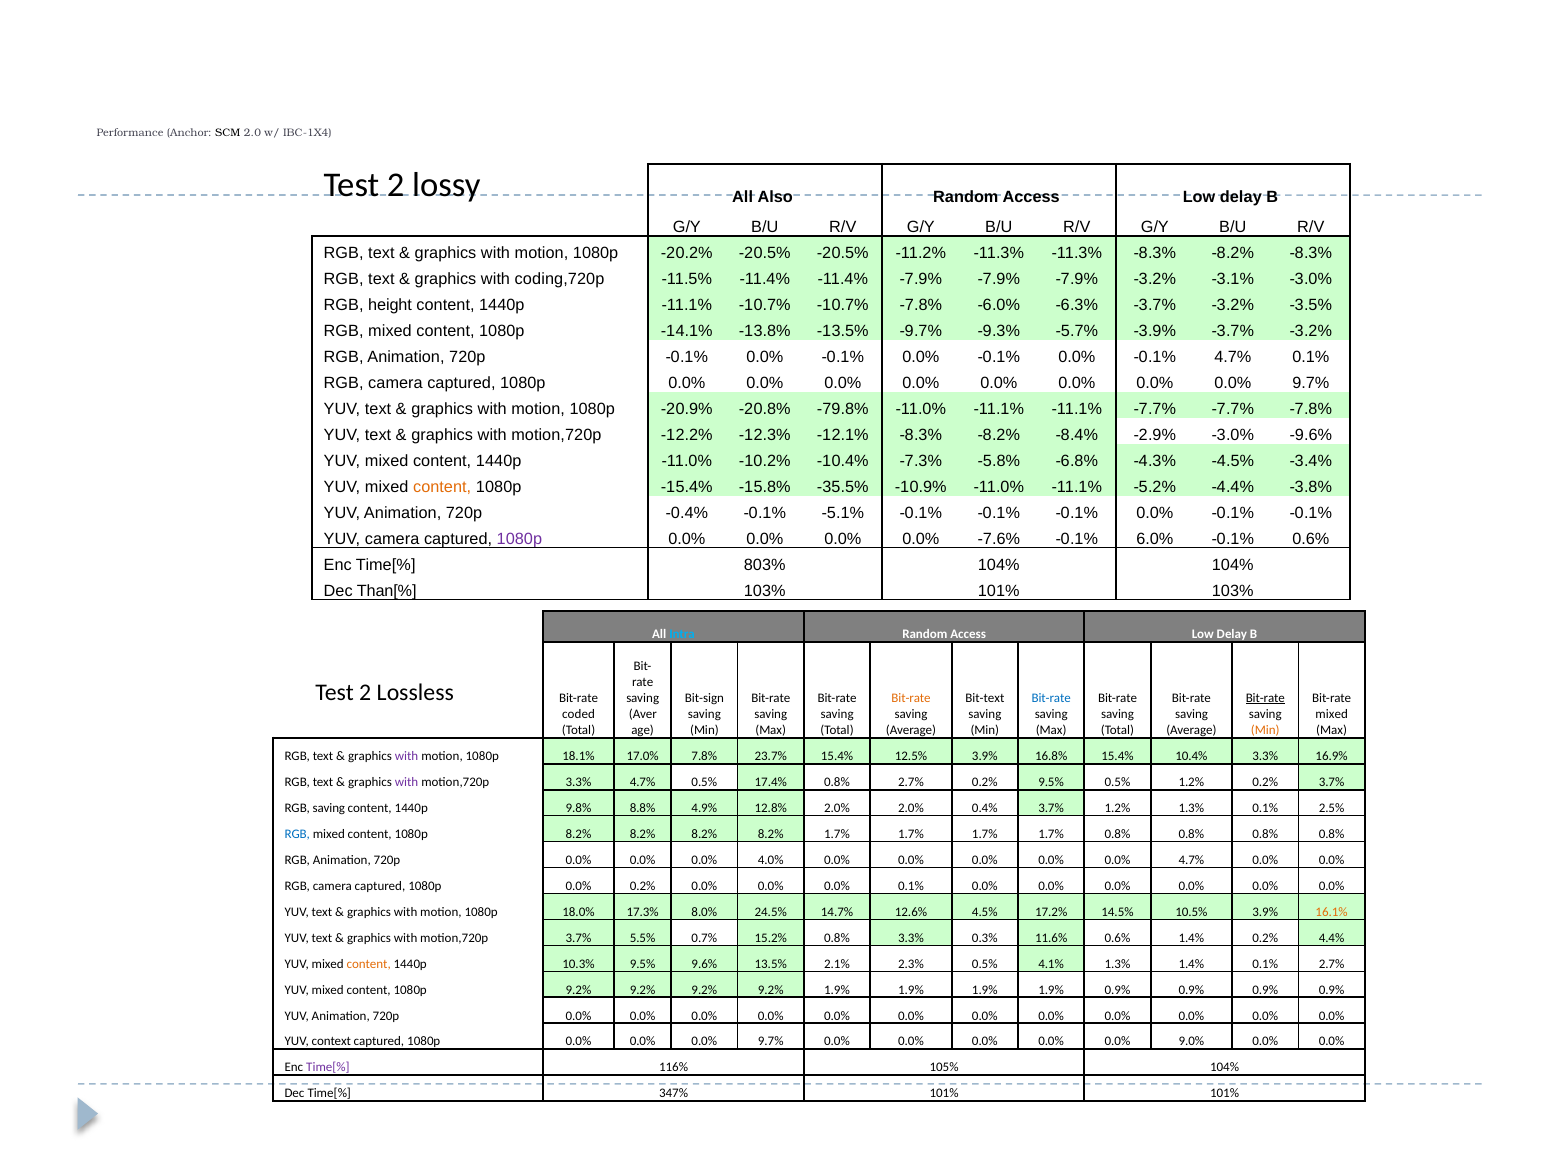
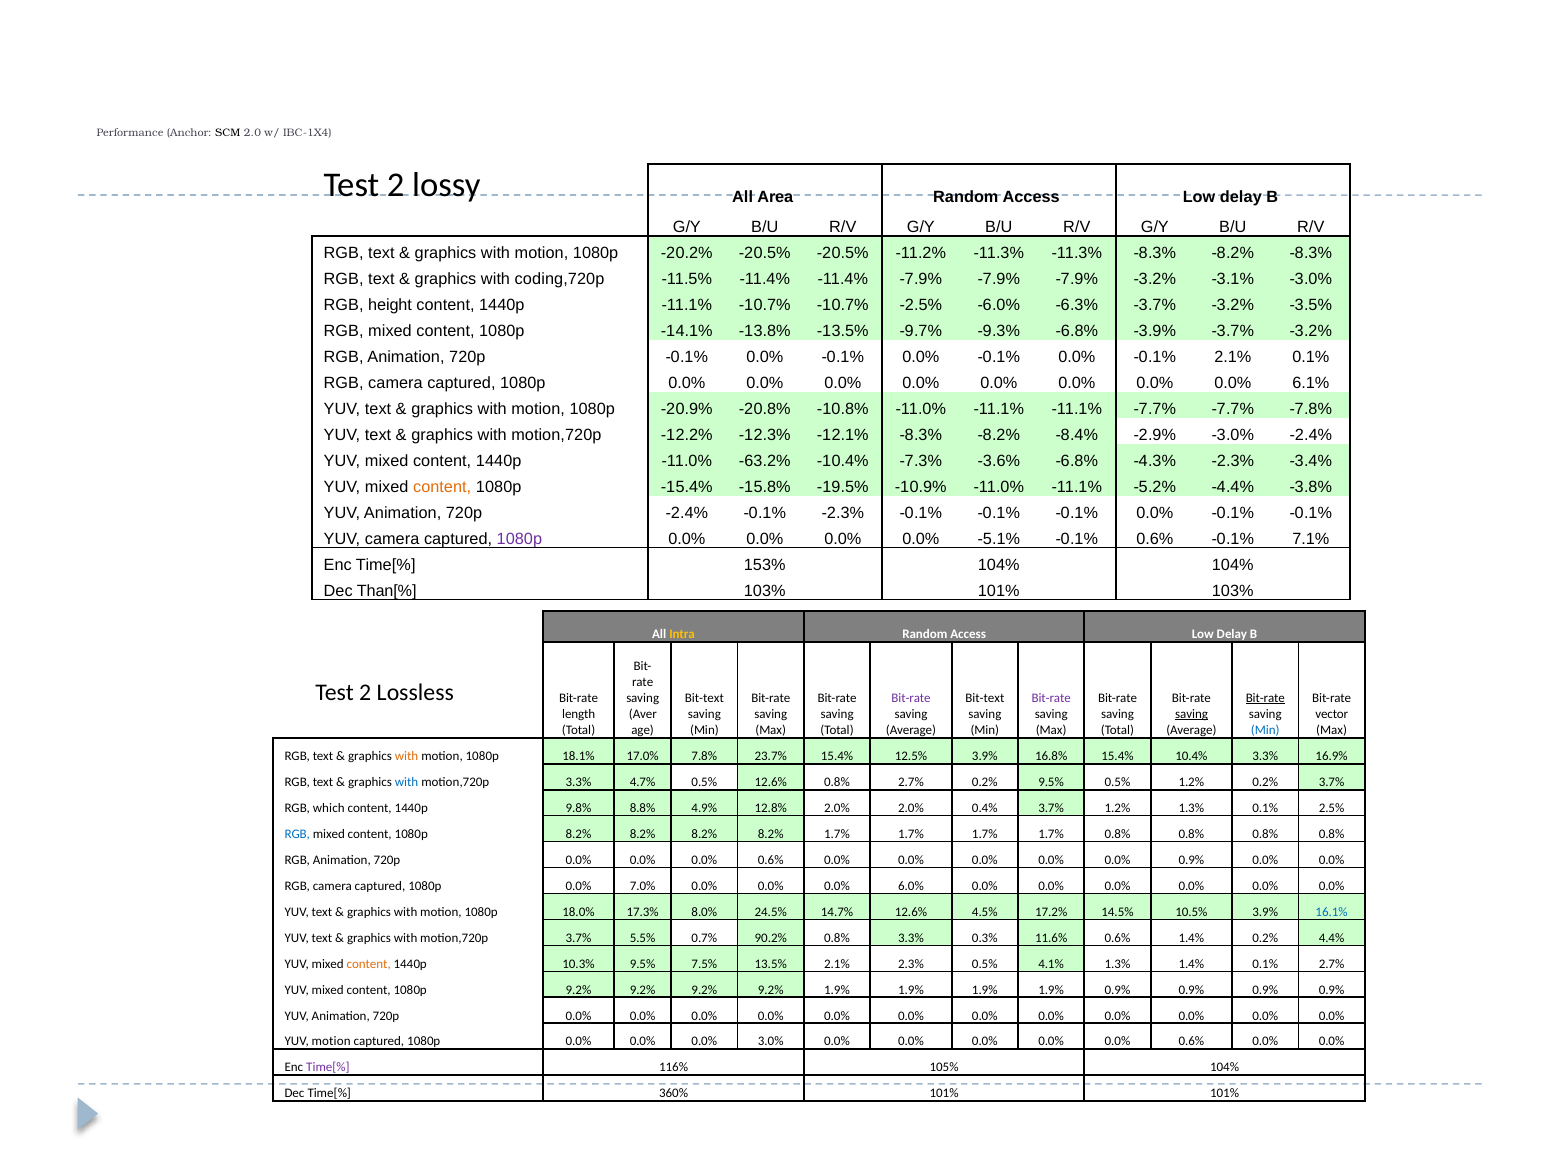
Also: Also -> Area
-10.7% -7.8%: -7.8% -> -2.5%
-9.3% -5.7%: -5.7% -> -6.8%
-0.1% 4.7%: 4.7% -> 2.1%
9.7% at (1311, 383): 9.7% -> 6.1%
-79.8%: -79.8% -> -10.8%
-3.0% -9.6%: -9.6% -> -2.4%
-10.2%: -10.2% -> -63.2%
-5.8%: -5.8% -> -3.6%
-4.3% -4.5%: -4.5% -> -2.3%
-35.5%: -35.5% -> -19.5%
720p -0.4%: -0.4% -> -2.4%
-0.1% -5.1%: -5.1% -> -2.3%
-7.6%: -7.6% -> -5.1%
-0.1% 6.0%: 6.0% -> 0.6%
-0.1% 0.6%: 0.6% -> 7.1%
803%: 803% -> 153%
Intra colour: light blue -> yellow
Bit-sign at (704, 698): Bit-sign -> Bit-text
Bit-rate at (911, 698) colour: orange -> purple
Bit-rate at (1051, 698) colour: blue -> purple
coded: coded -> length
saving at (1192, 714) underline: none -> present
mixed at (1332, 714): mixed -> vector
Min at (1265, 730) colour: orange -> blue
with at (407, 756) colour: purple -> orange
with at (407, 782) colour: purple -> blue
0.5% 17.4%: 17.4% -> 12.6%
RGB saving: saving -> which
4.0% at (771, 860): 4.0% -> 0.6%
0.0% 4.7%: 4.7% -> 0.9%
0.0% 0.2%: 0.2% -> 7.0%
0.0% 0.1%: 0.1% -> 6.0%
16.1% colour: orange -> blue
15.2%: 15.2% -> 90.2%
9.6%: 9.6% -> 7.5%
YUV context: context -> motion
9.7% at (771, 1042): 9.7% -> 3.0%
9.0% at (1191, 1042): 9.0% -> 0.6%
347%: 347% -> 360%
